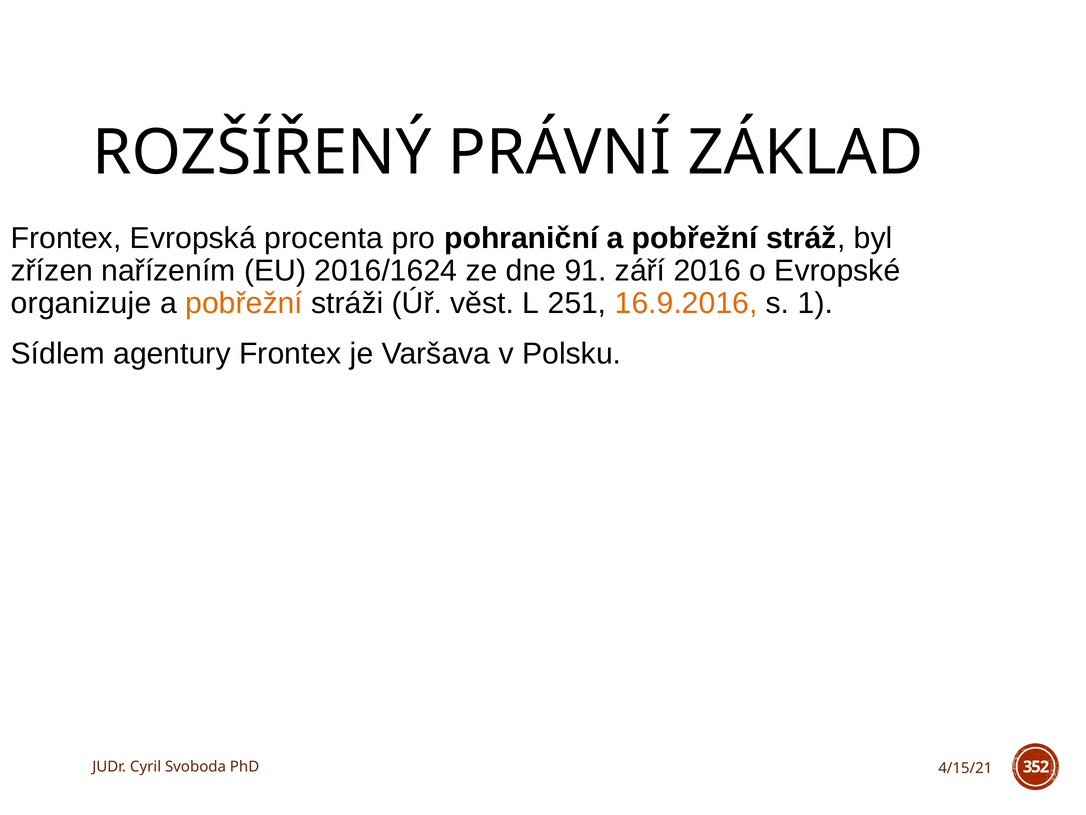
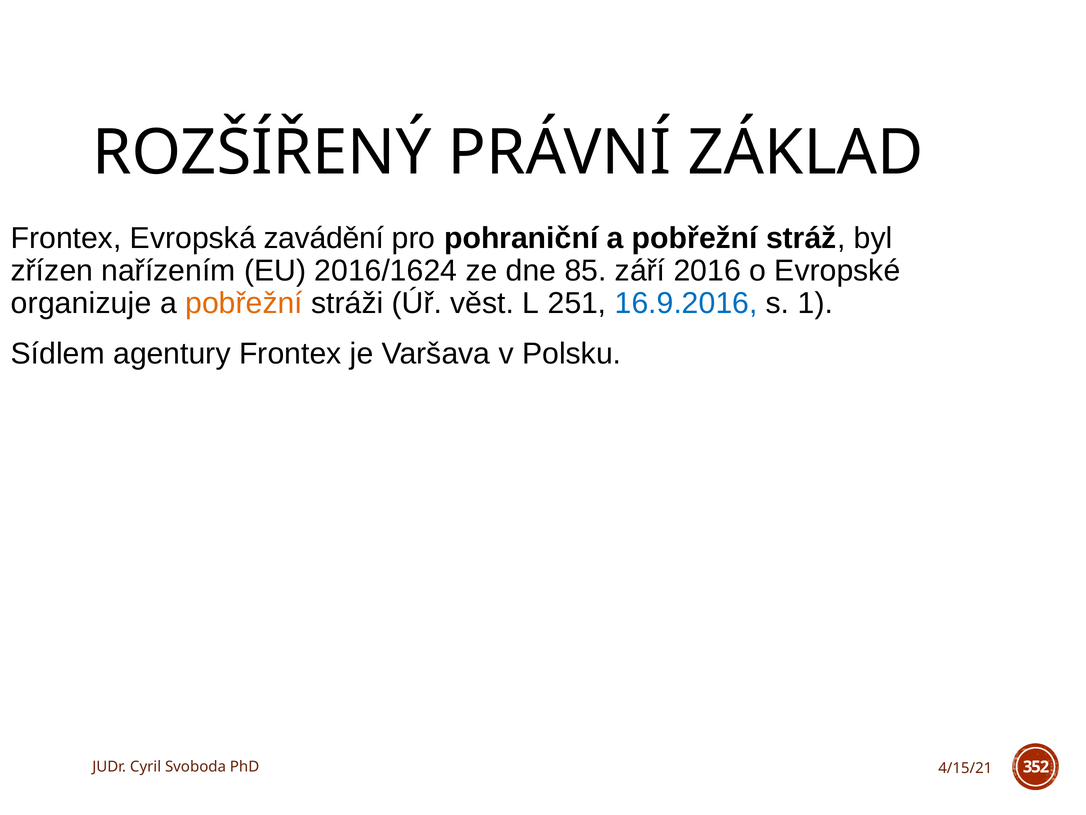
procenta: procenta -> zavádění
91: 91 -> 85
16.9.2016 colour: orange -> blue
